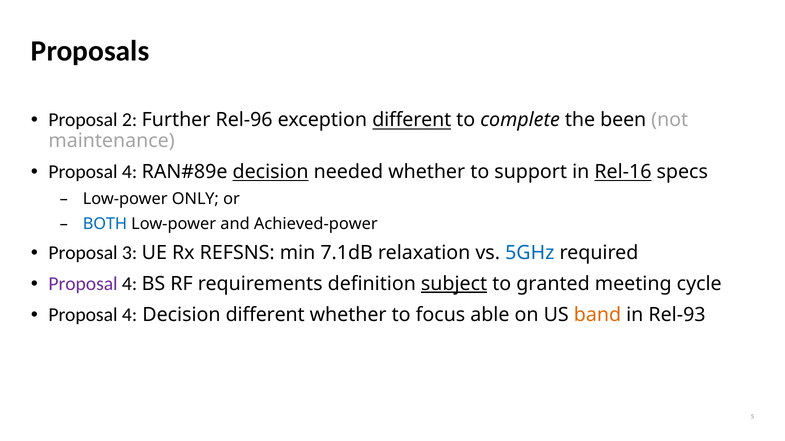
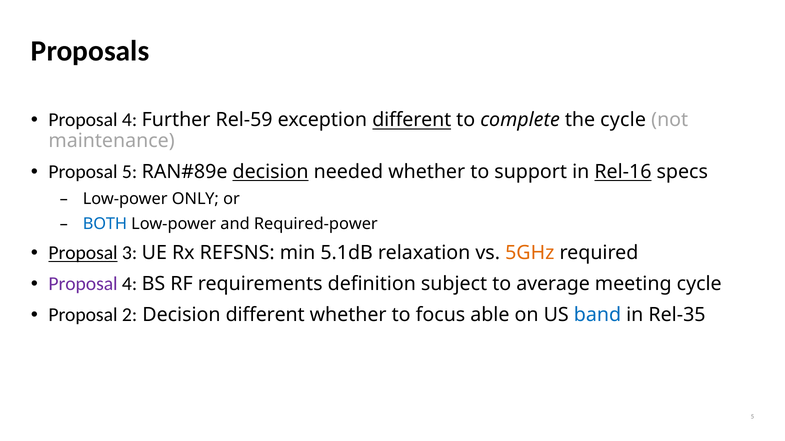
2 at (130, 120): 2 -> 4
Rel-96: Rel-96 -> Rel-59
the been: been -> cycle
4 at (130, 172): 4 -> 5
Achieved-power: Achieved-power -> Required-power
Proposal at (83, 253) underline: none -> present
7.1dB: 7.1dB -> 5.1dB
5GHz colour: blue -> orange
subject underline: present -> none
granted: granted -> average
4 at (130, 315): 4 -> 2
band colour: orange -> blue
Rel-93: Rel-93 -> Rel-35
